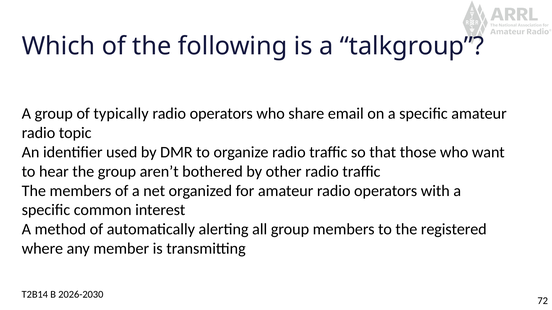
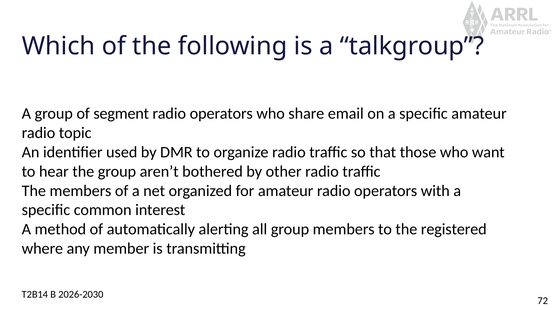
typically: typically -> segment
